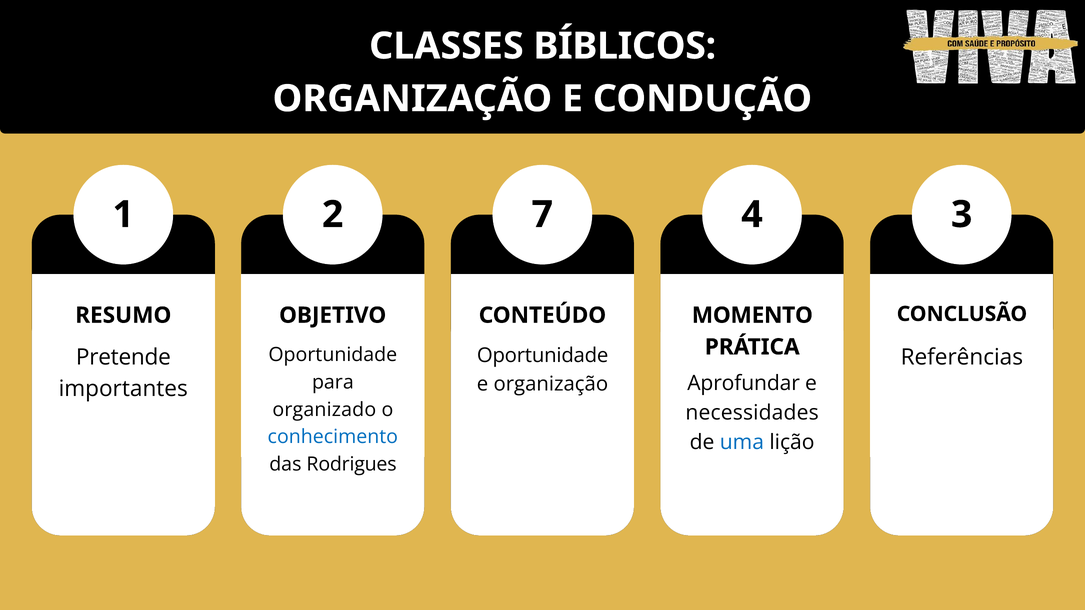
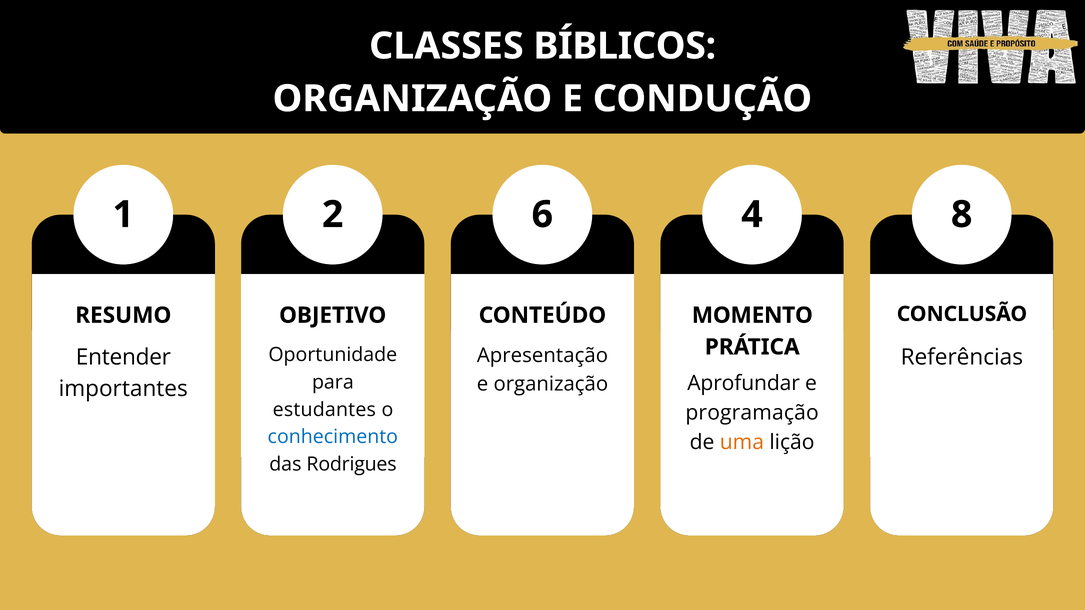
7: 7 -> 6
3: 3 -> 8
Oportunidade at (543, 356): Oportunidade -> Apresentação
Pretende: Pretende -> Entender
organizado: organizado -> estudantes
necessidades: necessidades -> programação
uma colour: blue -> orange
